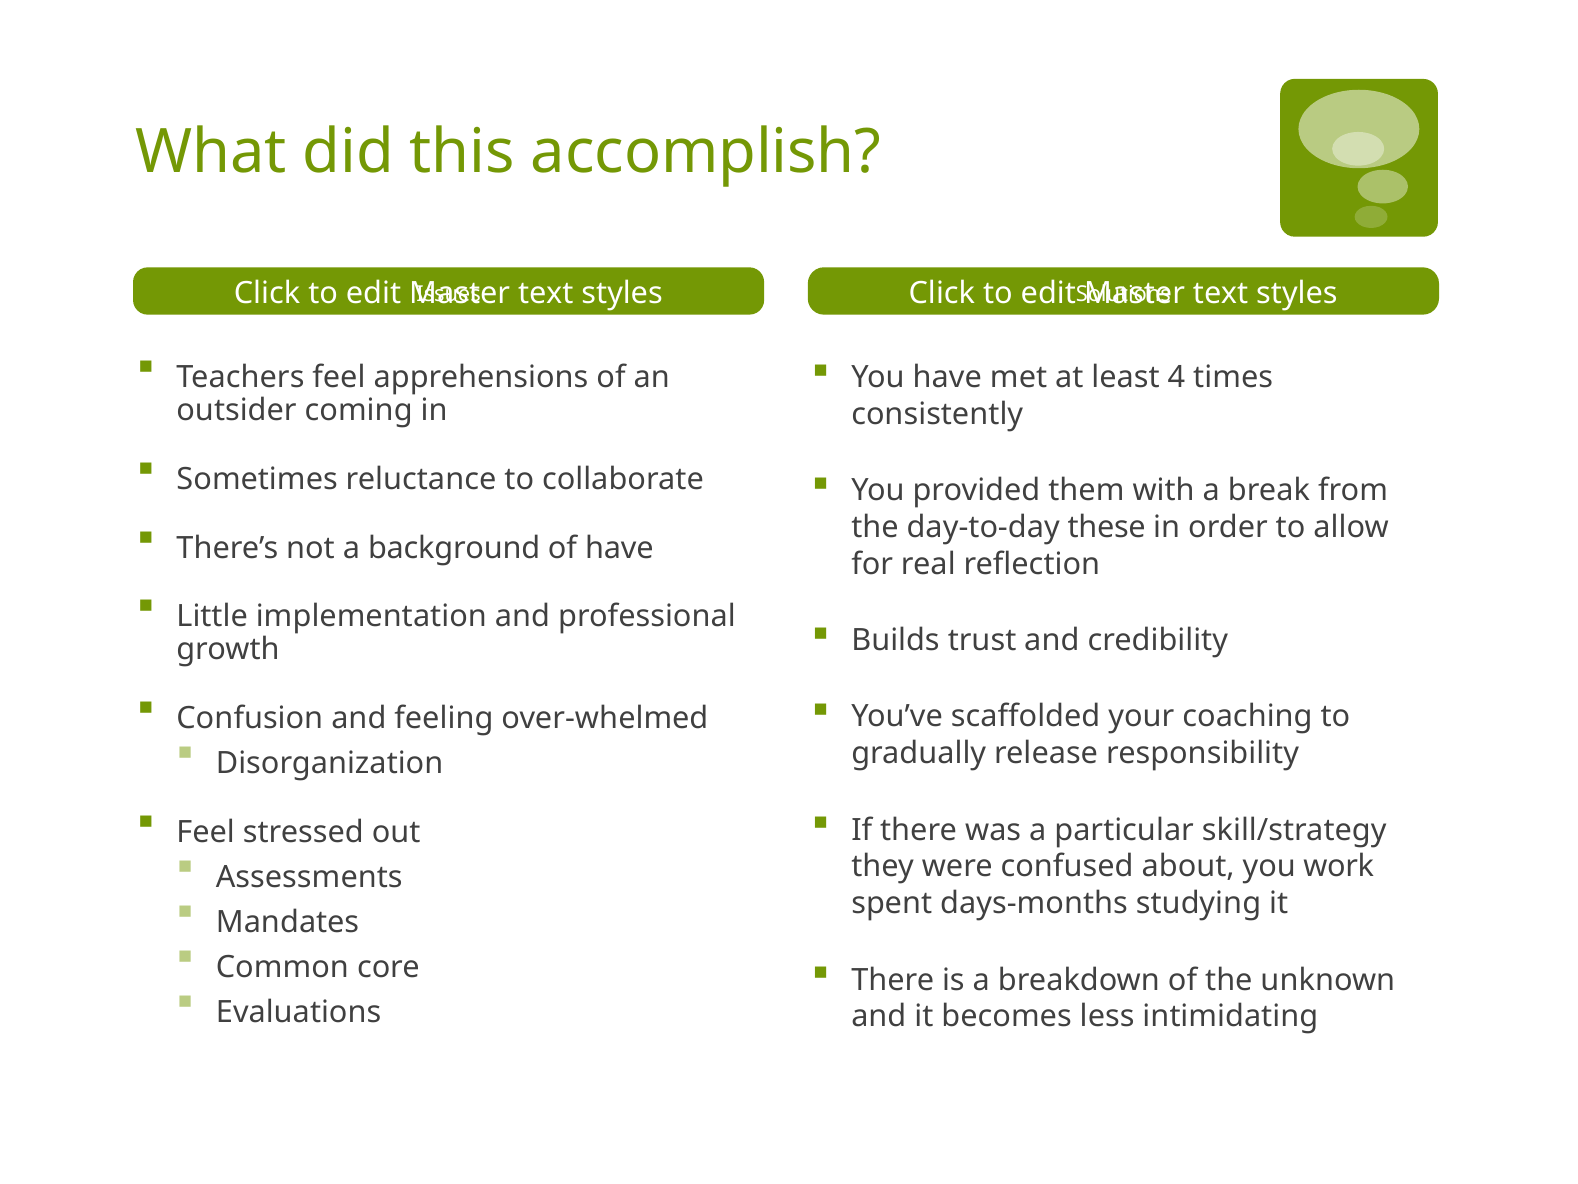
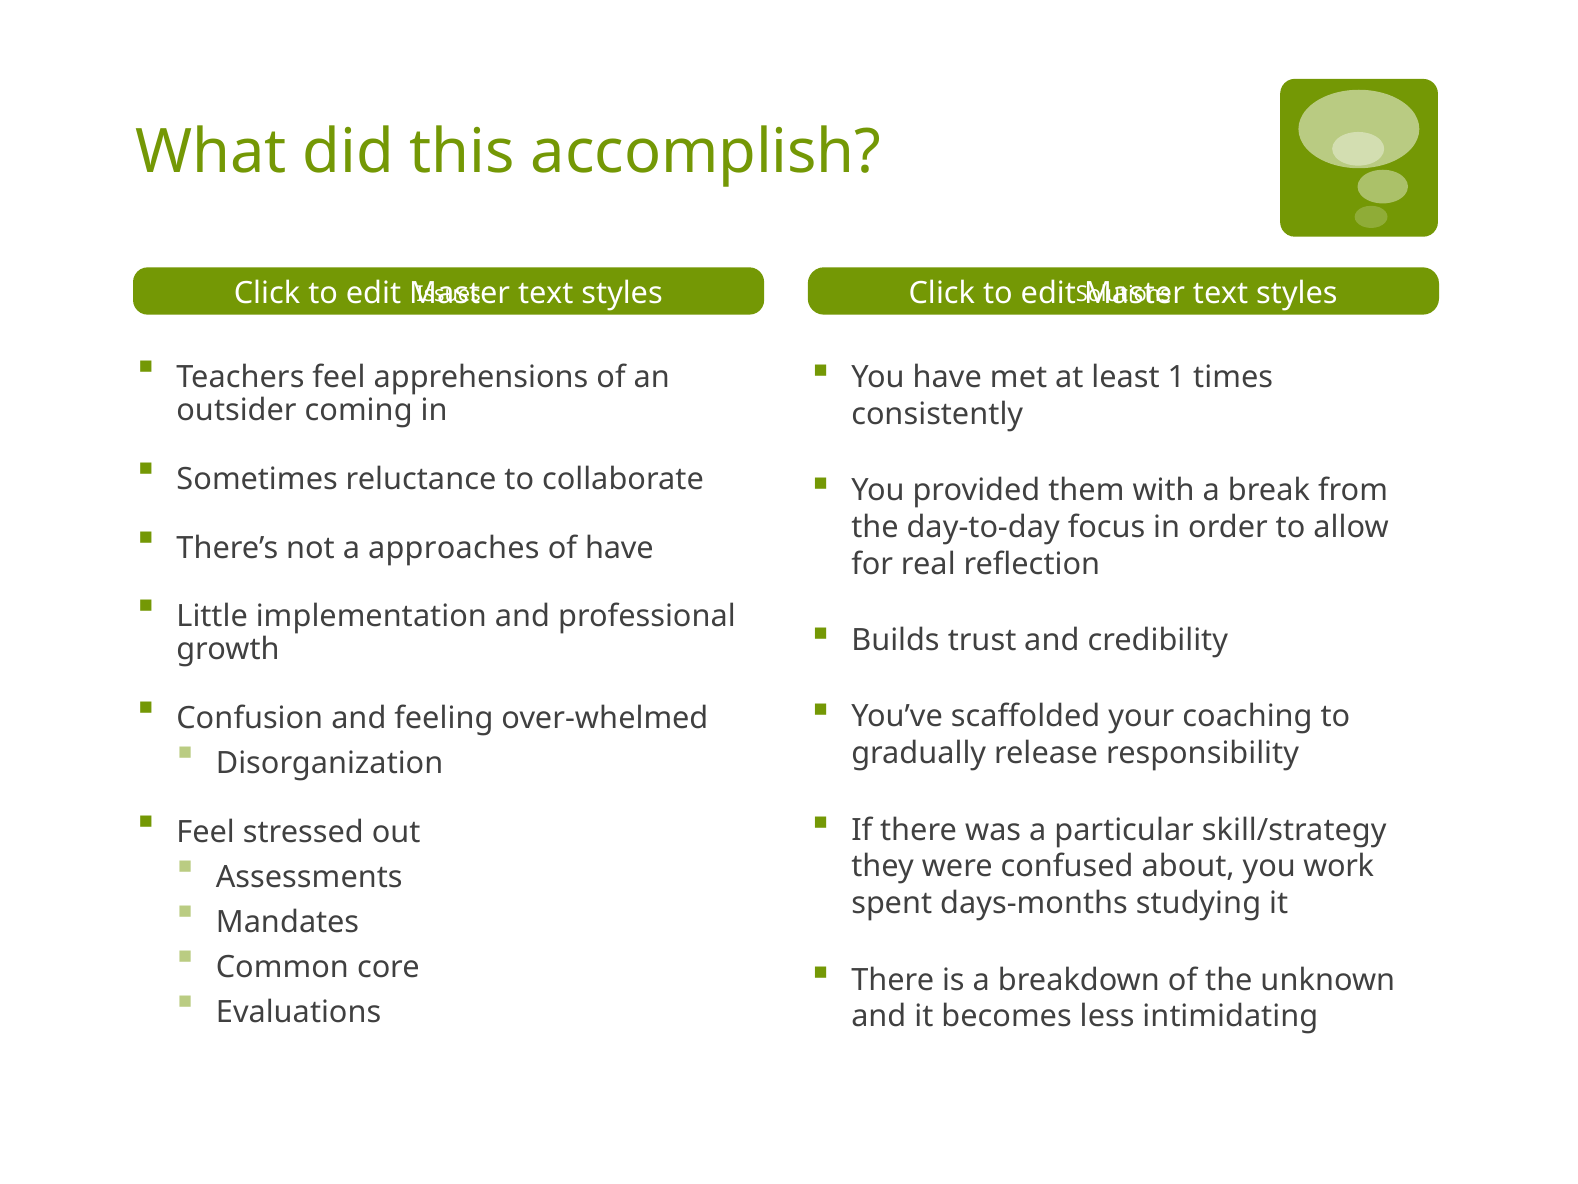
4: 4 -> 1
these: these -> focus
background: background -> approaches
